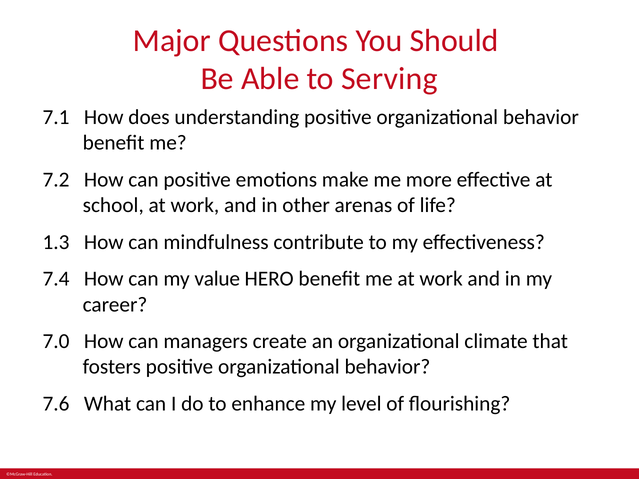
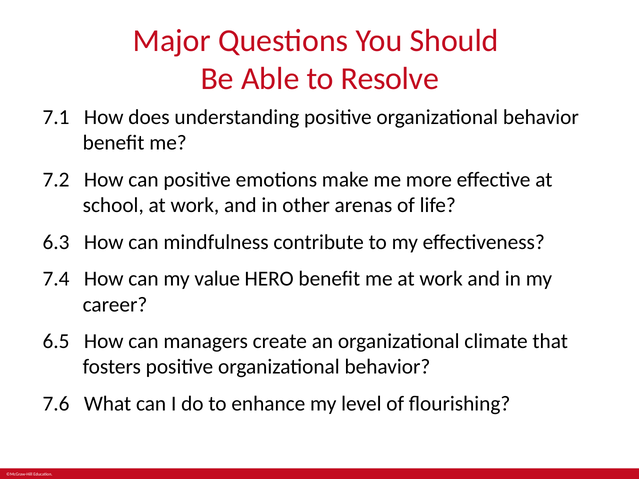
Serving: Serving -> Resolve
1.3: 1.3 -> 6.3
7.0: 7.0 -> 6.5
